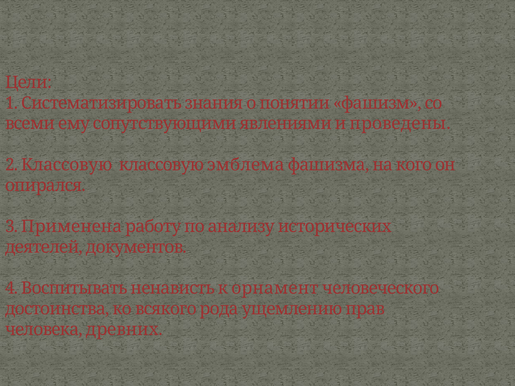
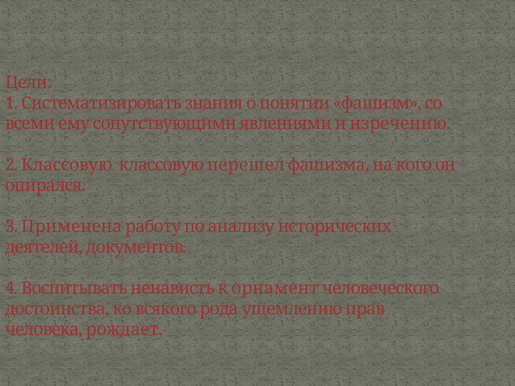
проведены: проведены -> изречению
эмблема: эмблема -> перешел
древних: древних -> рождает
